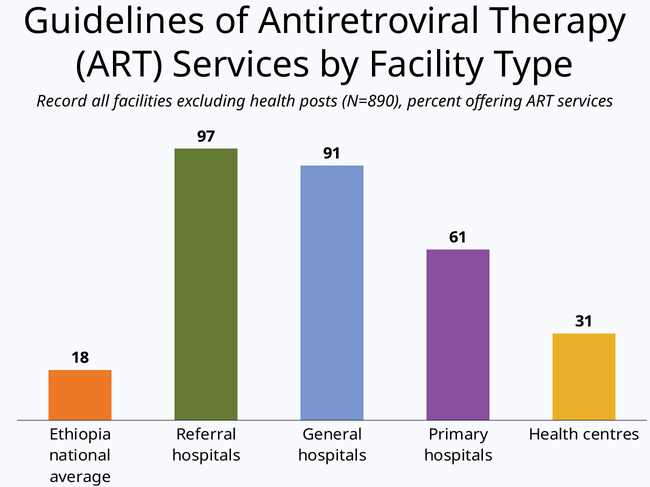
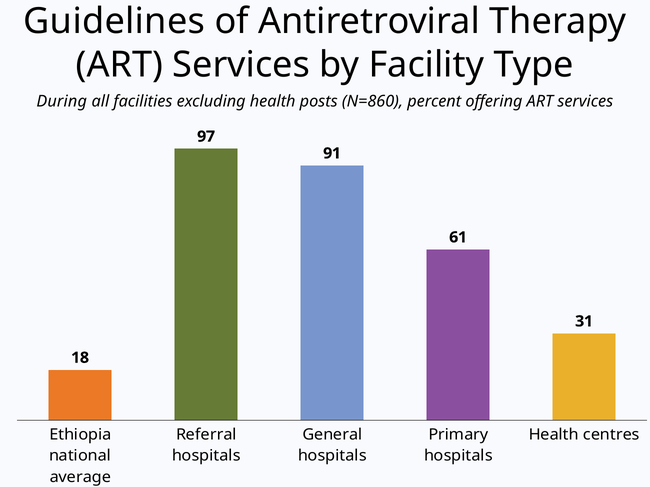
Record: Record -> During
N=890: N=890 -> N=860
